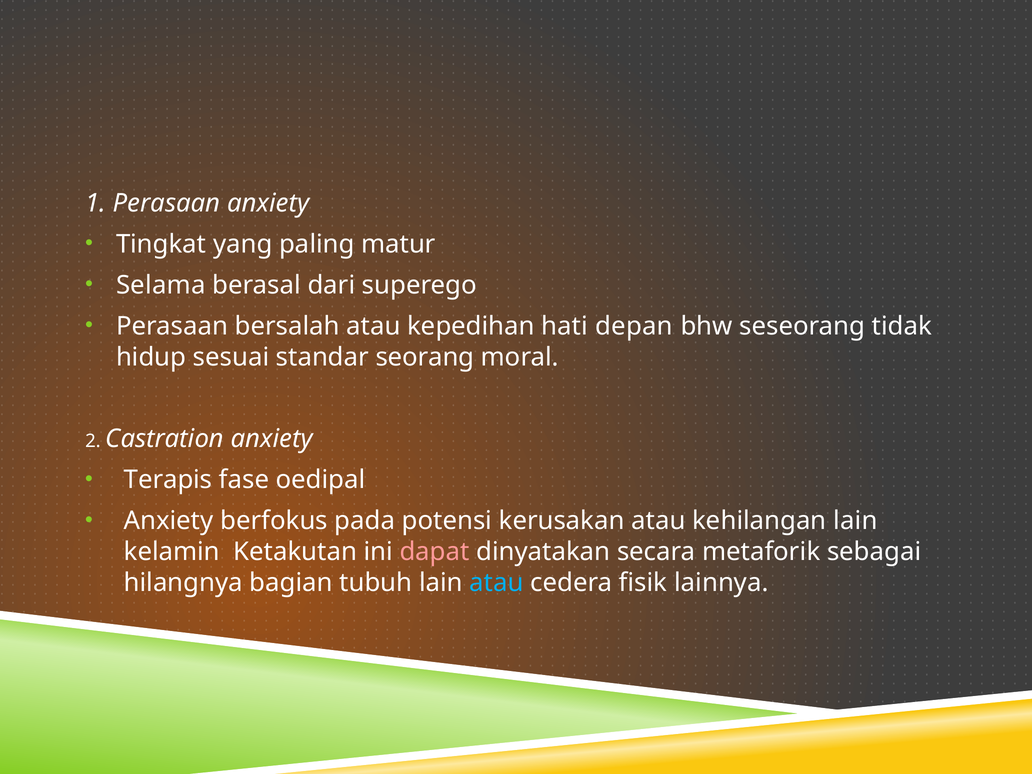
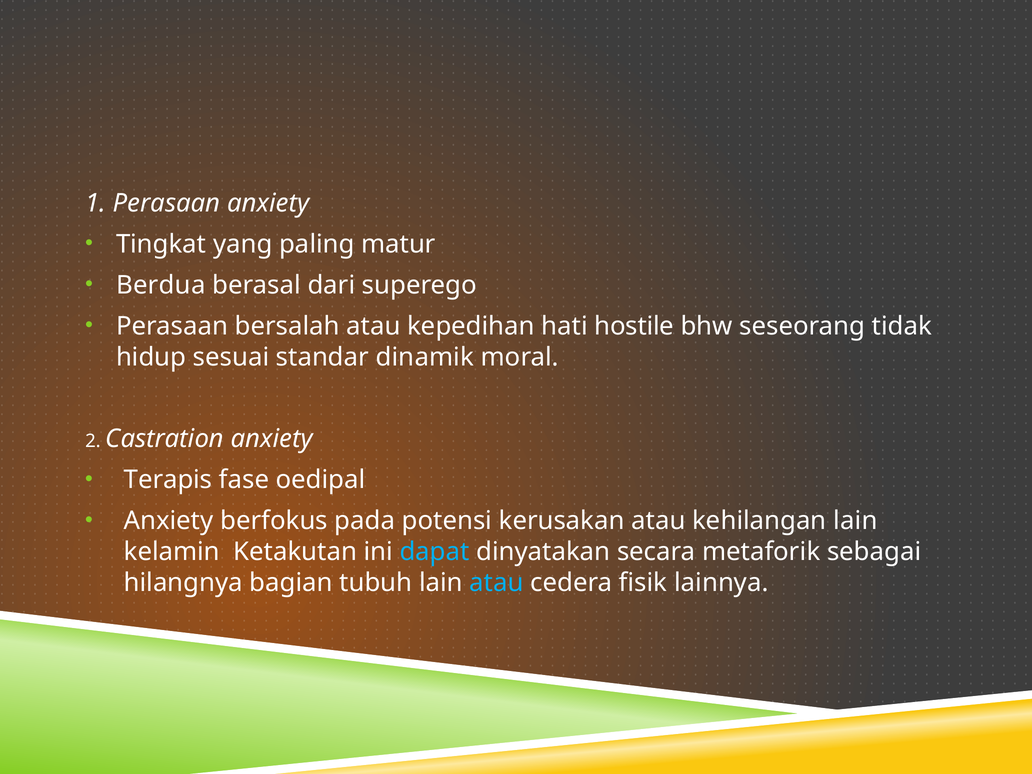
Selama: Selama -> Berdua
depan: depan -> hostile
seorang: seorang -> dinamik
dapat colour: pink -> light blue
